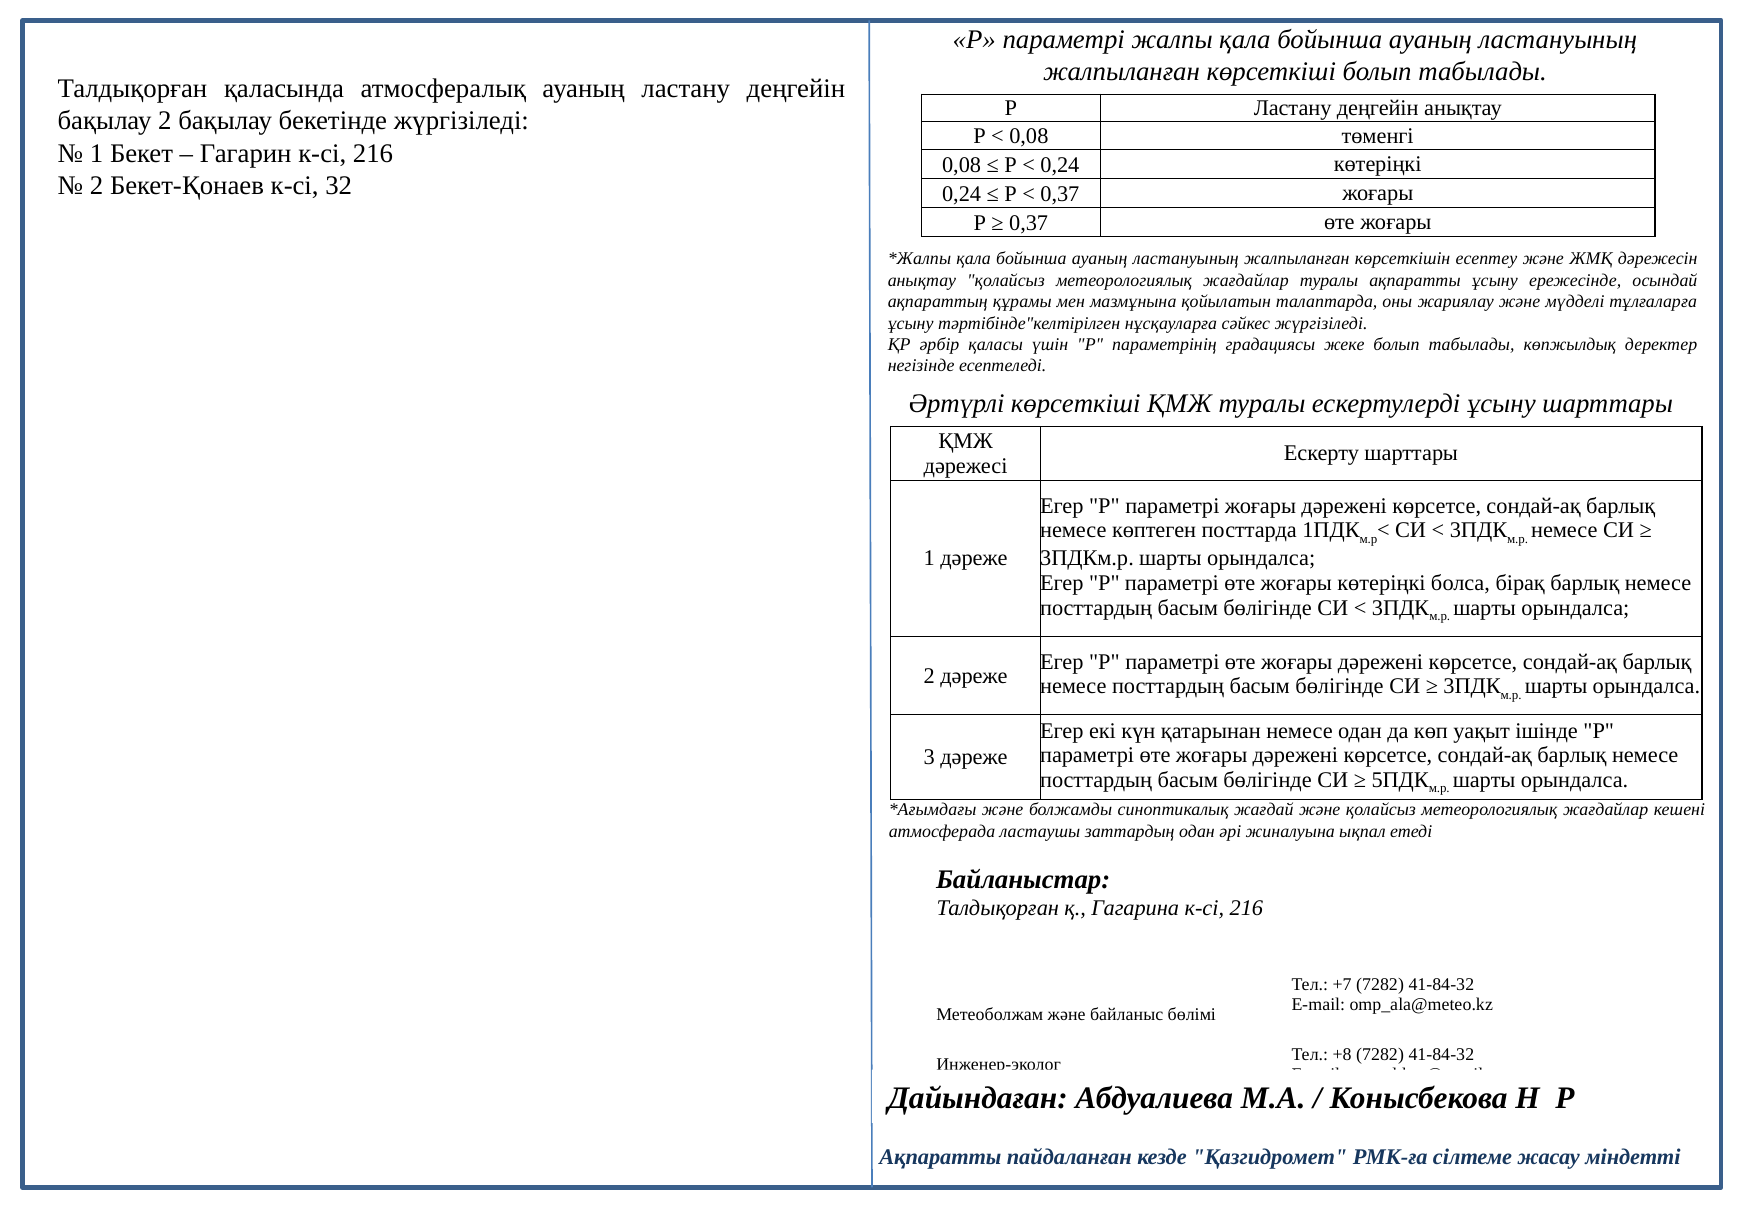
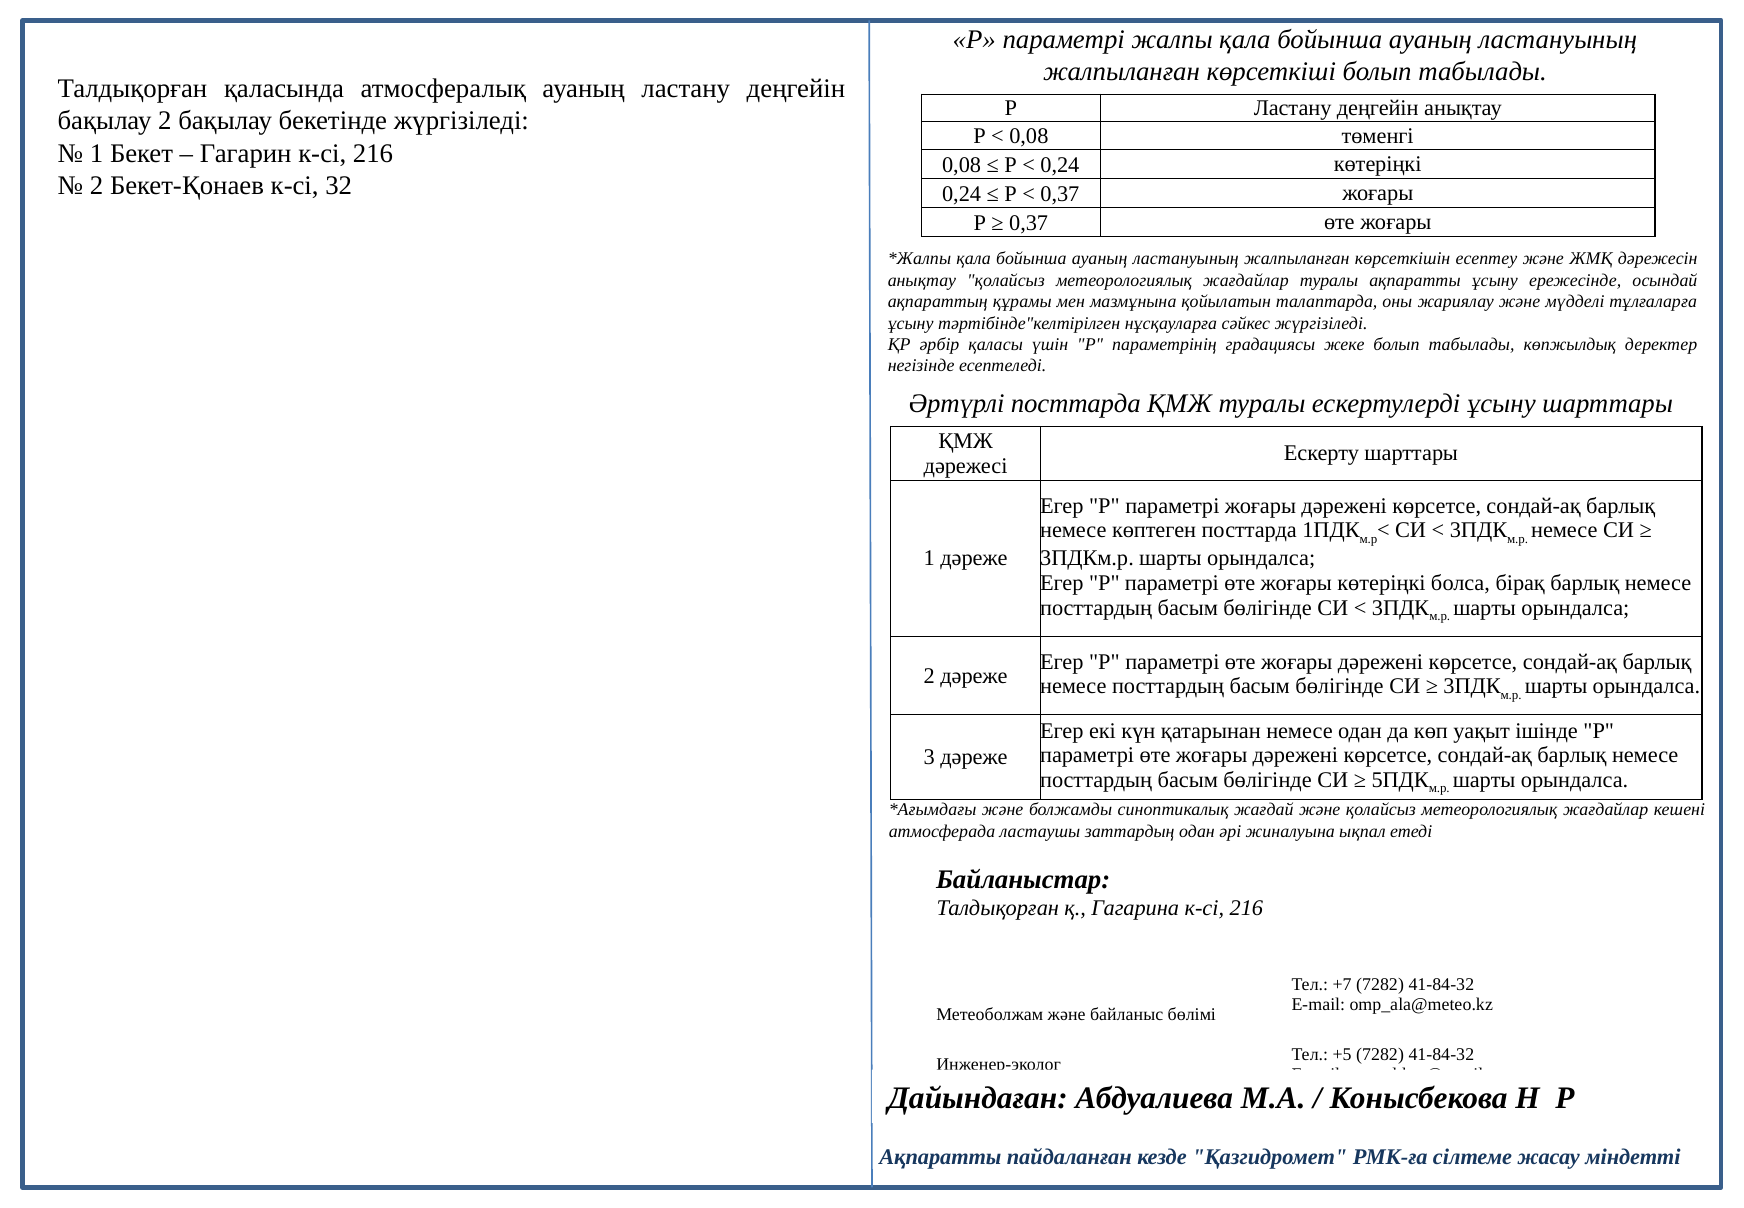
Әртүрлі көрсеткіші: көрсеткіші -> посттарда
+8: +8 -> +5
